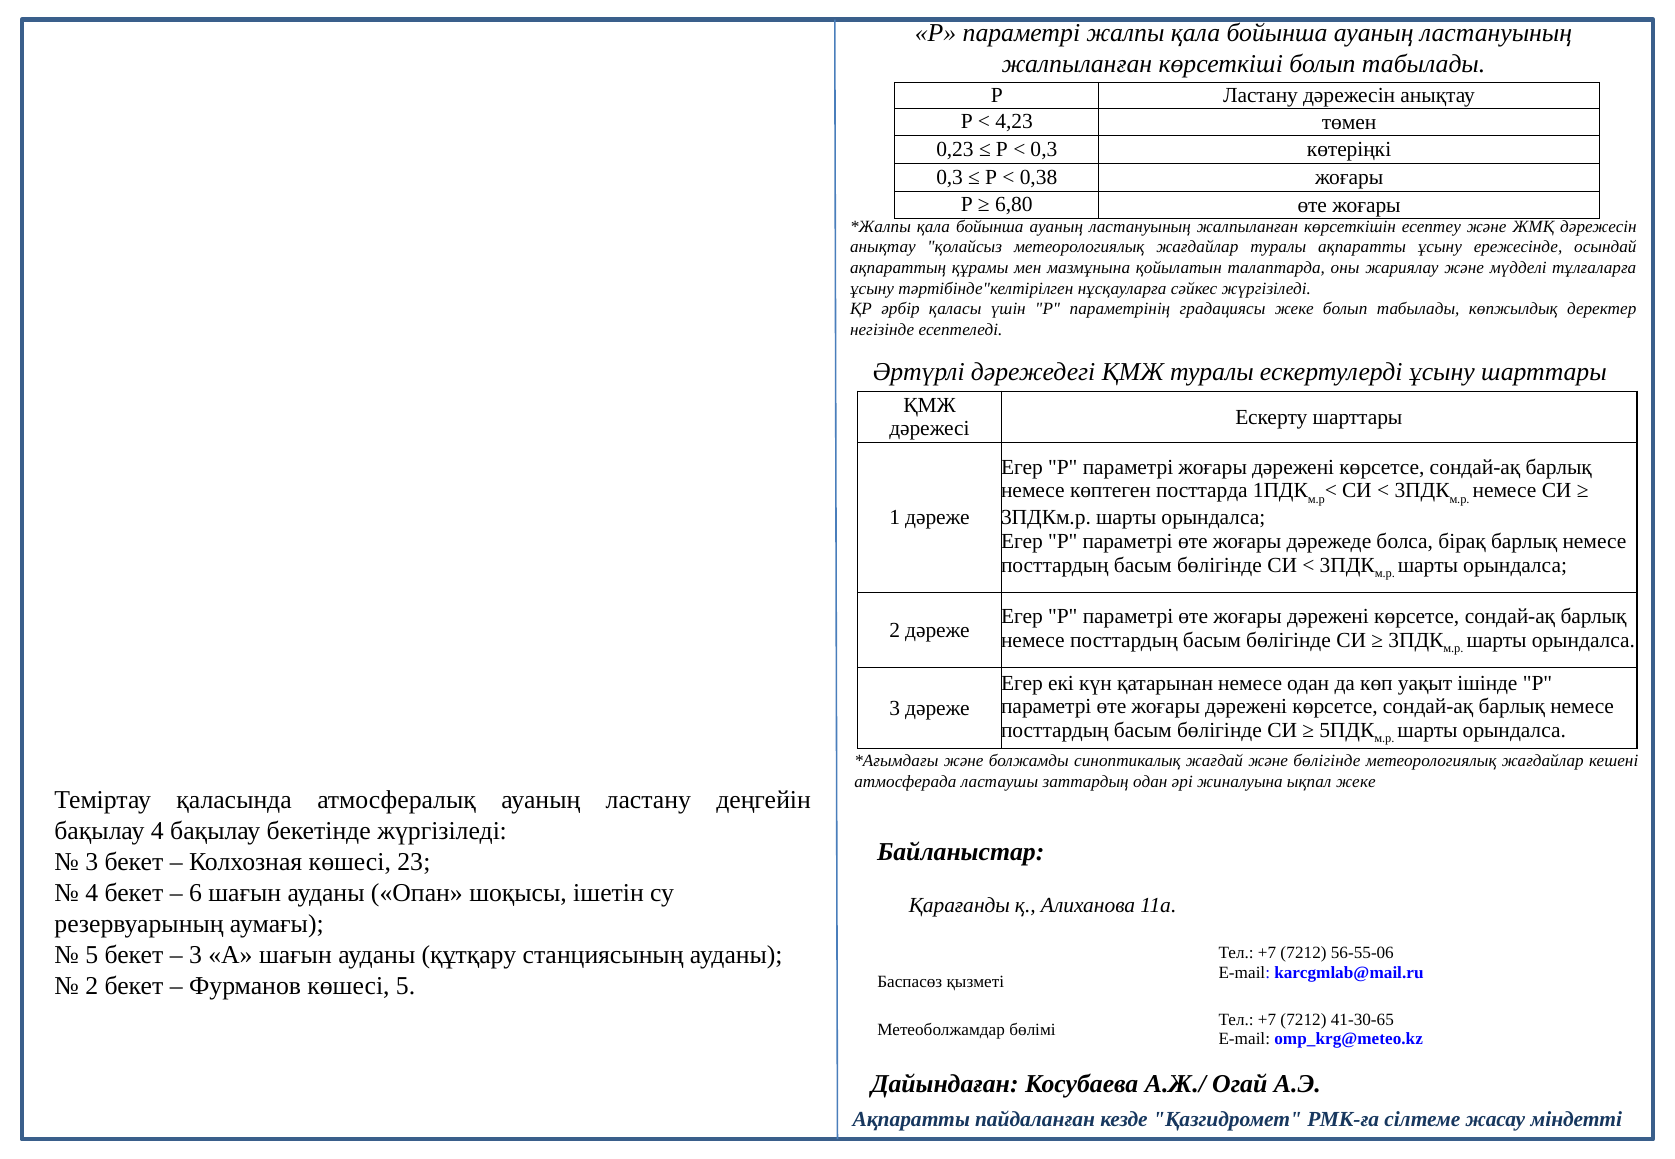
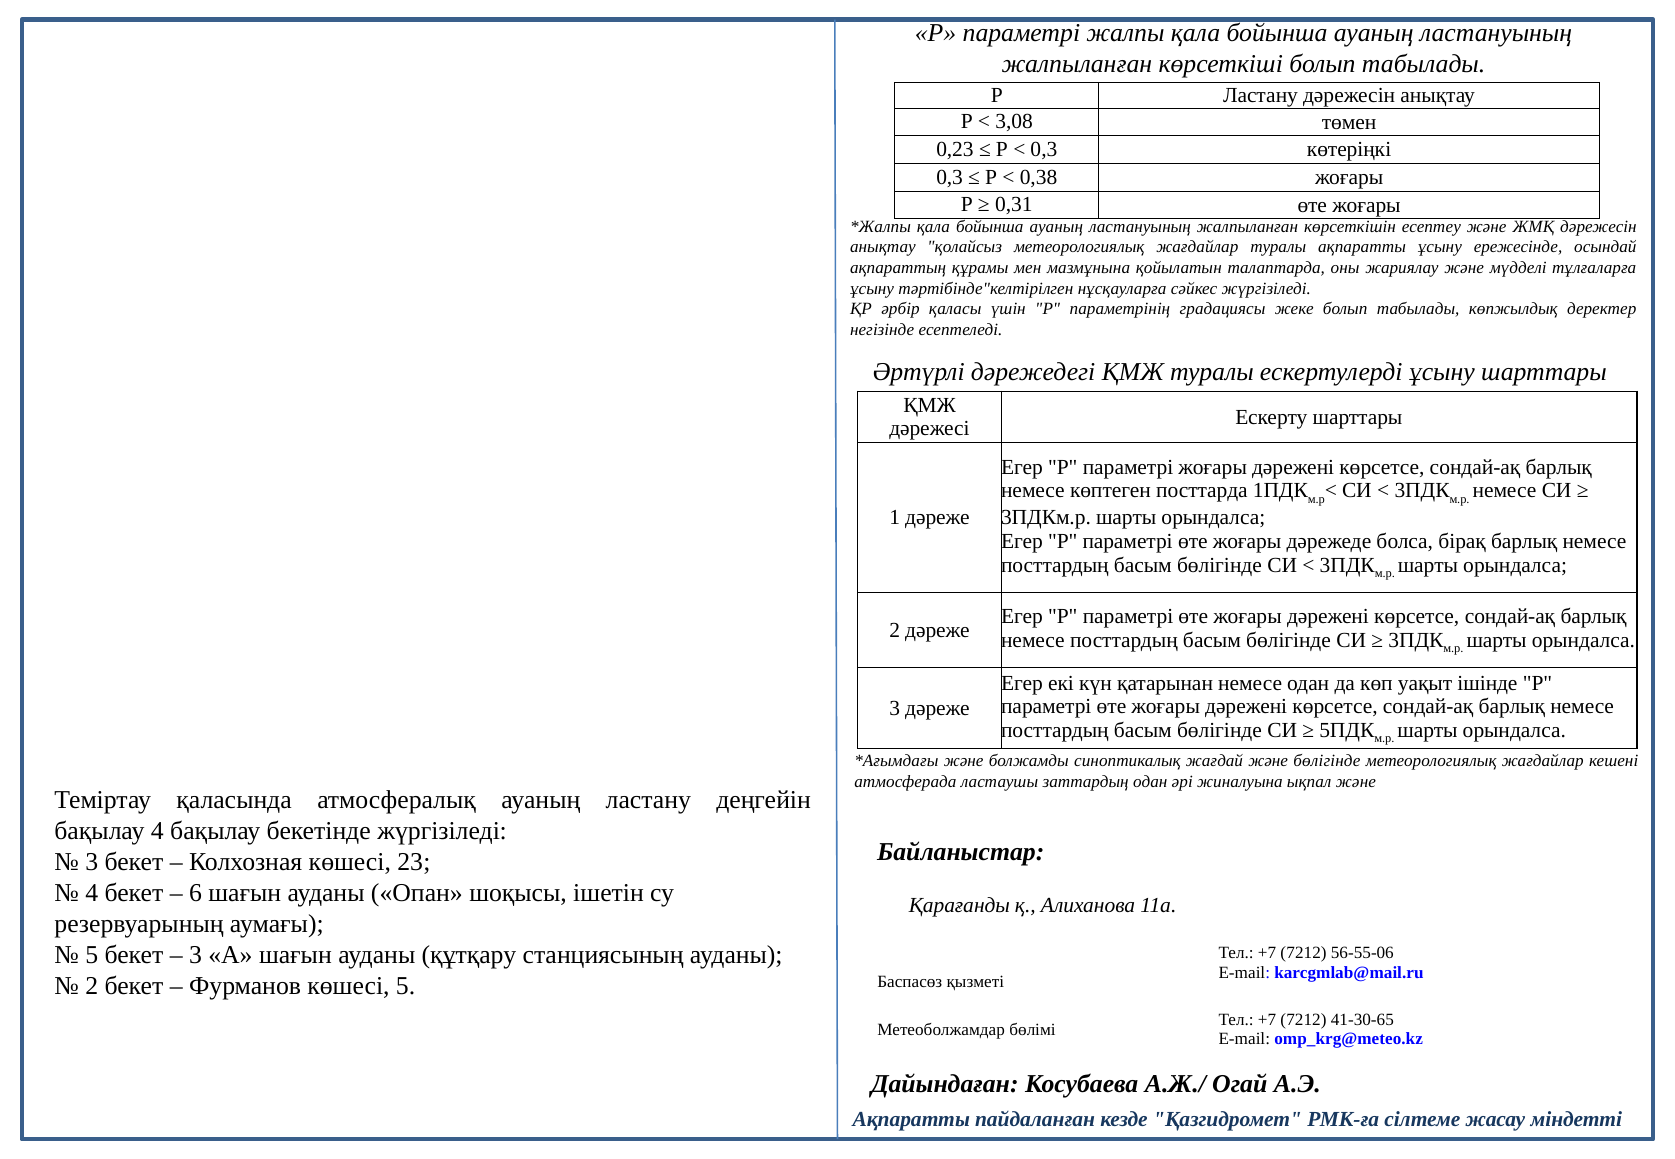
4,23: 4,23 -> 3,08
6,80: 6,80 -> 0,31
ықпал жеке: жеке -> және
